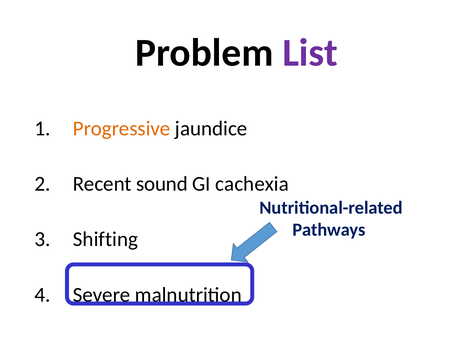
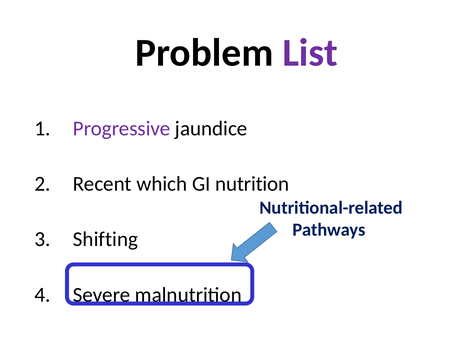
Progressive colour: orange -> purple
sound: sound -> which
cachexia: cachexia -> nutrition
